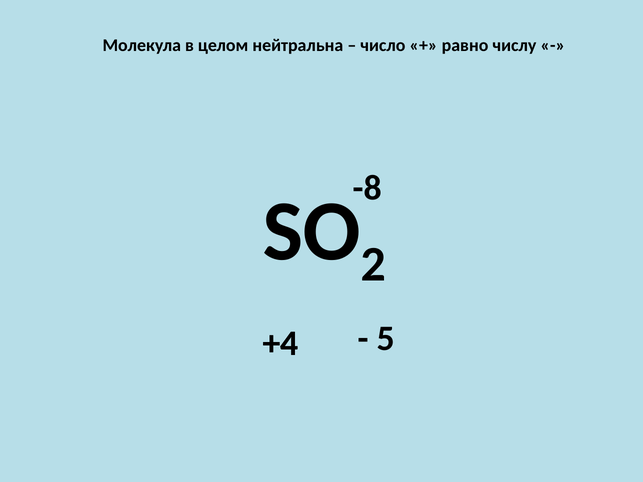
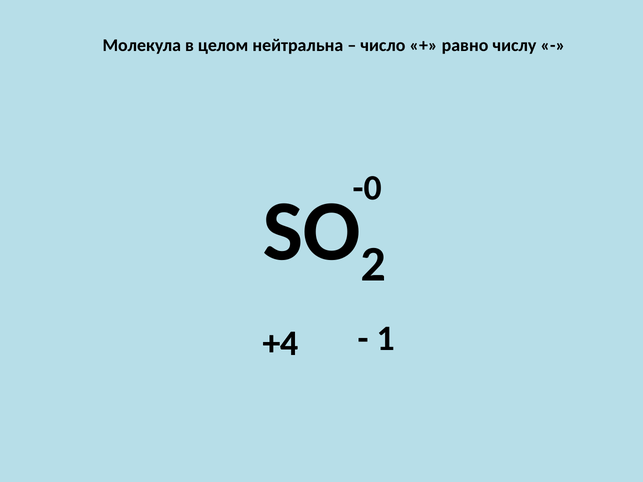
-8: -8 -> -0
5: 5 -> 1
